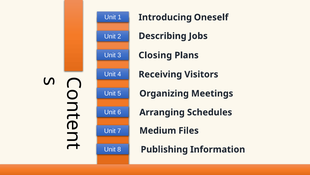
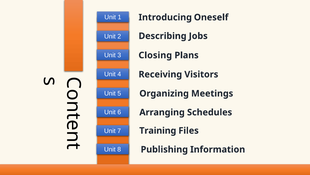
Medium: Medium -> Training
